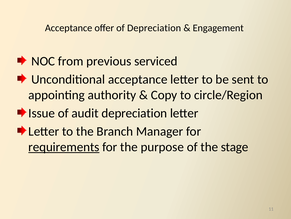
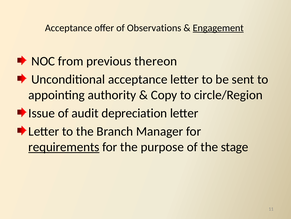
of Depreciation: Depreciation -> Observations
Engagement underline: none -> present
serviced: serviced -> thereon
